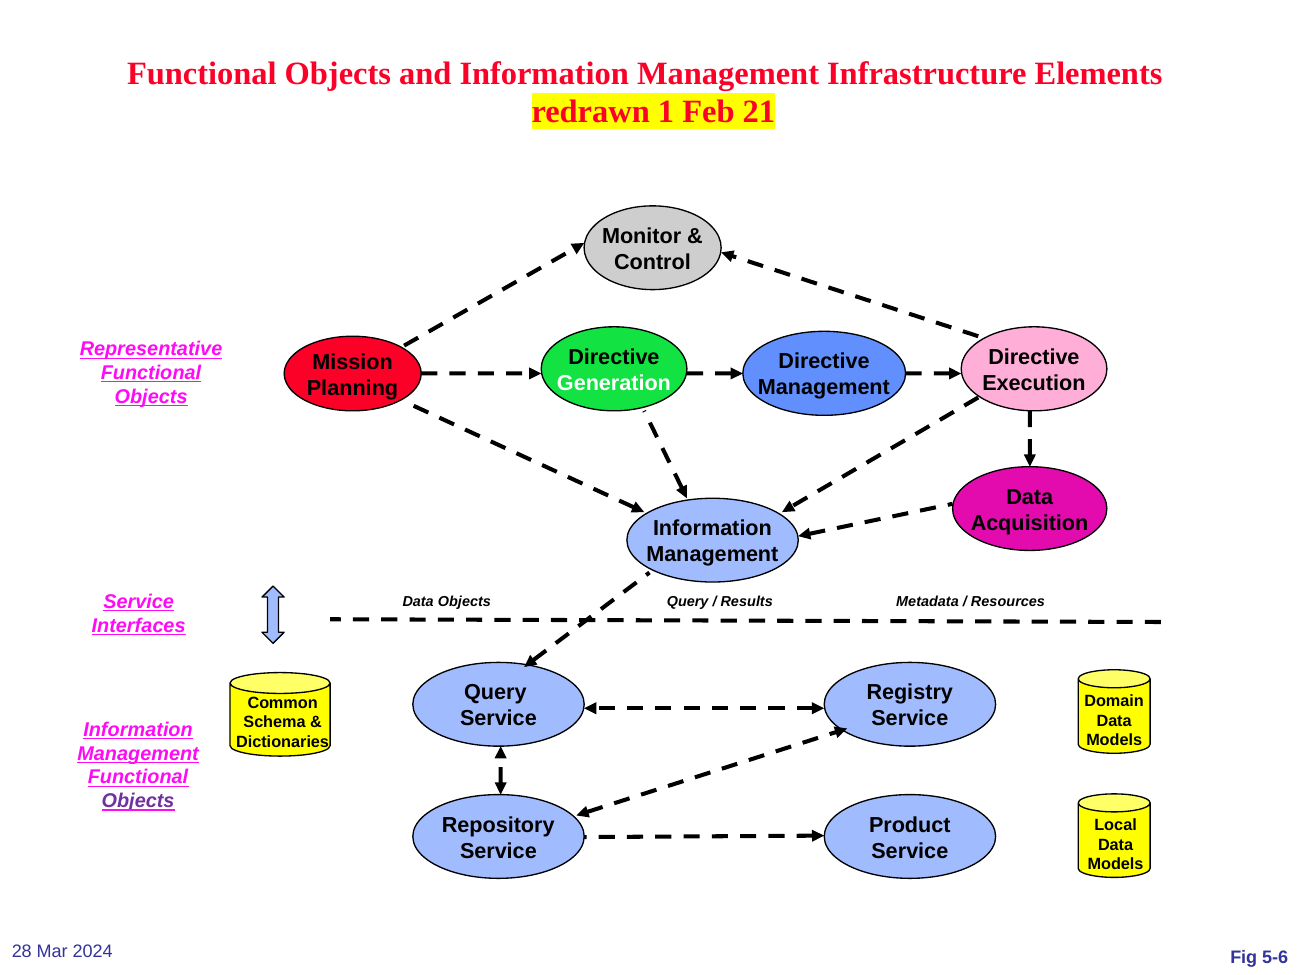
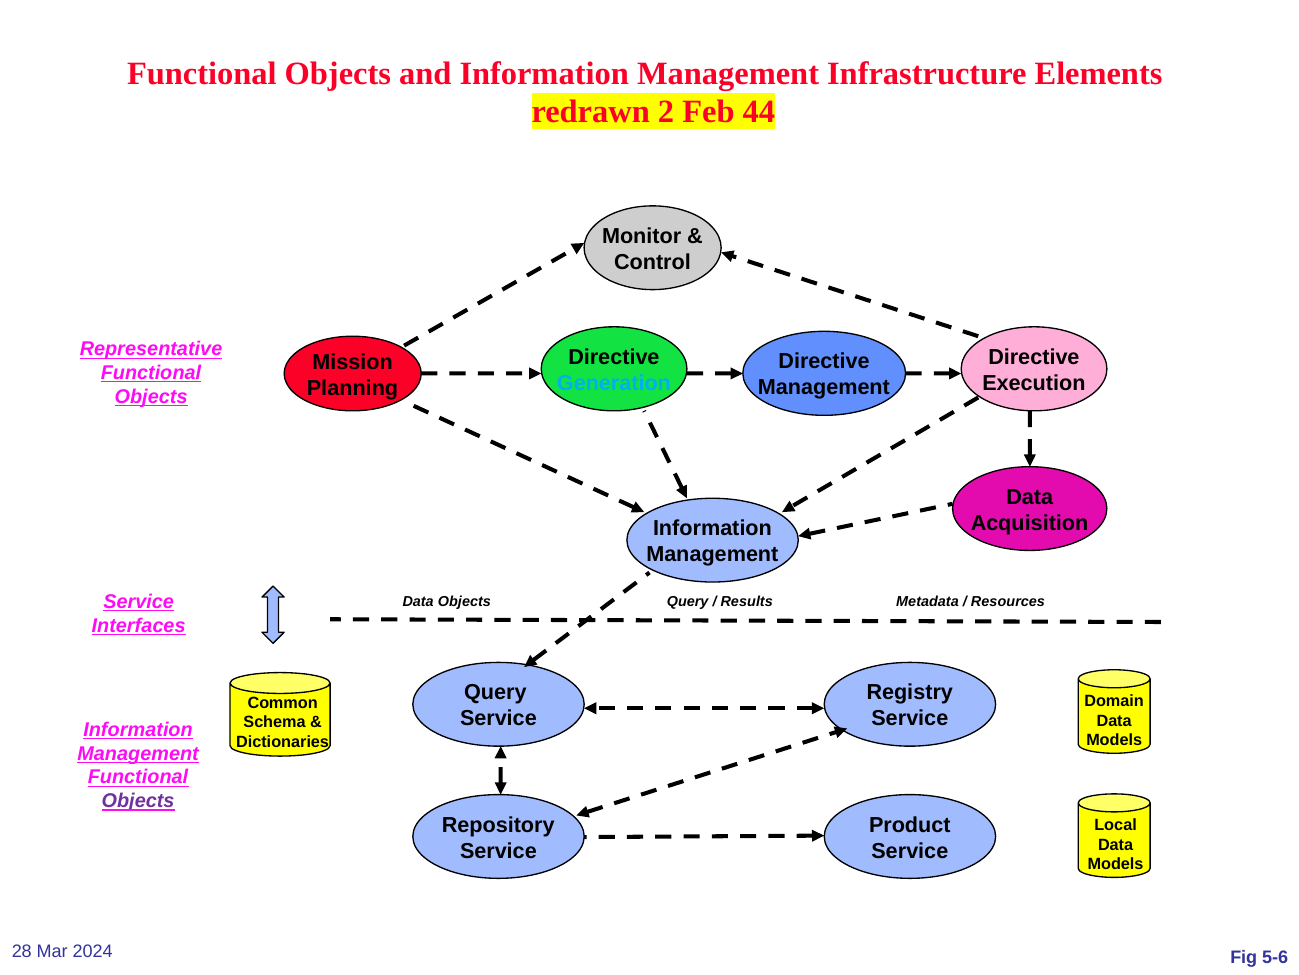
1: 1 -> 2
21: 21 -> 44
Generation colour: white -> light blue
